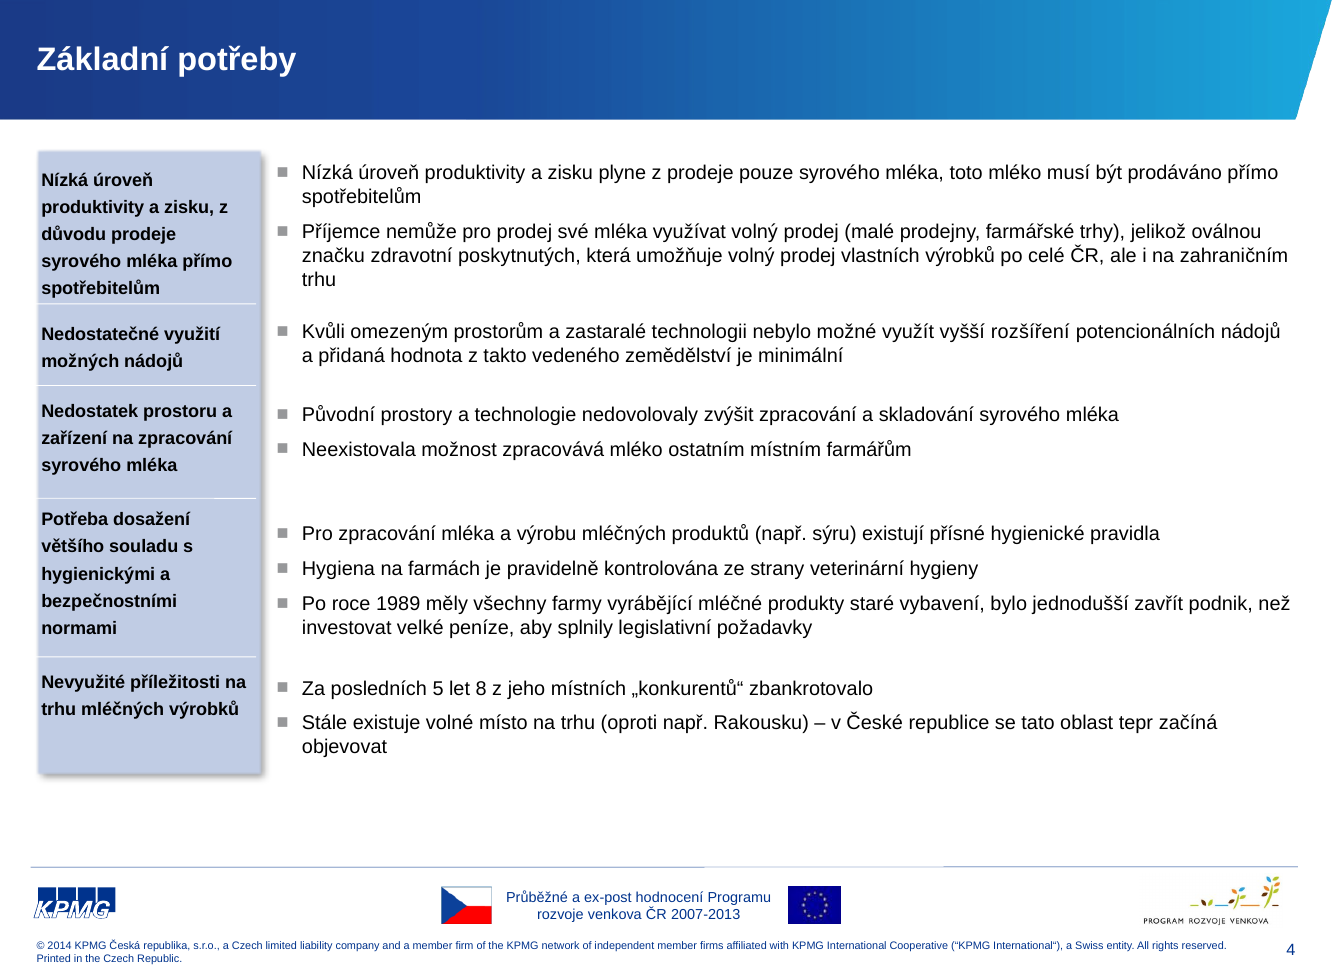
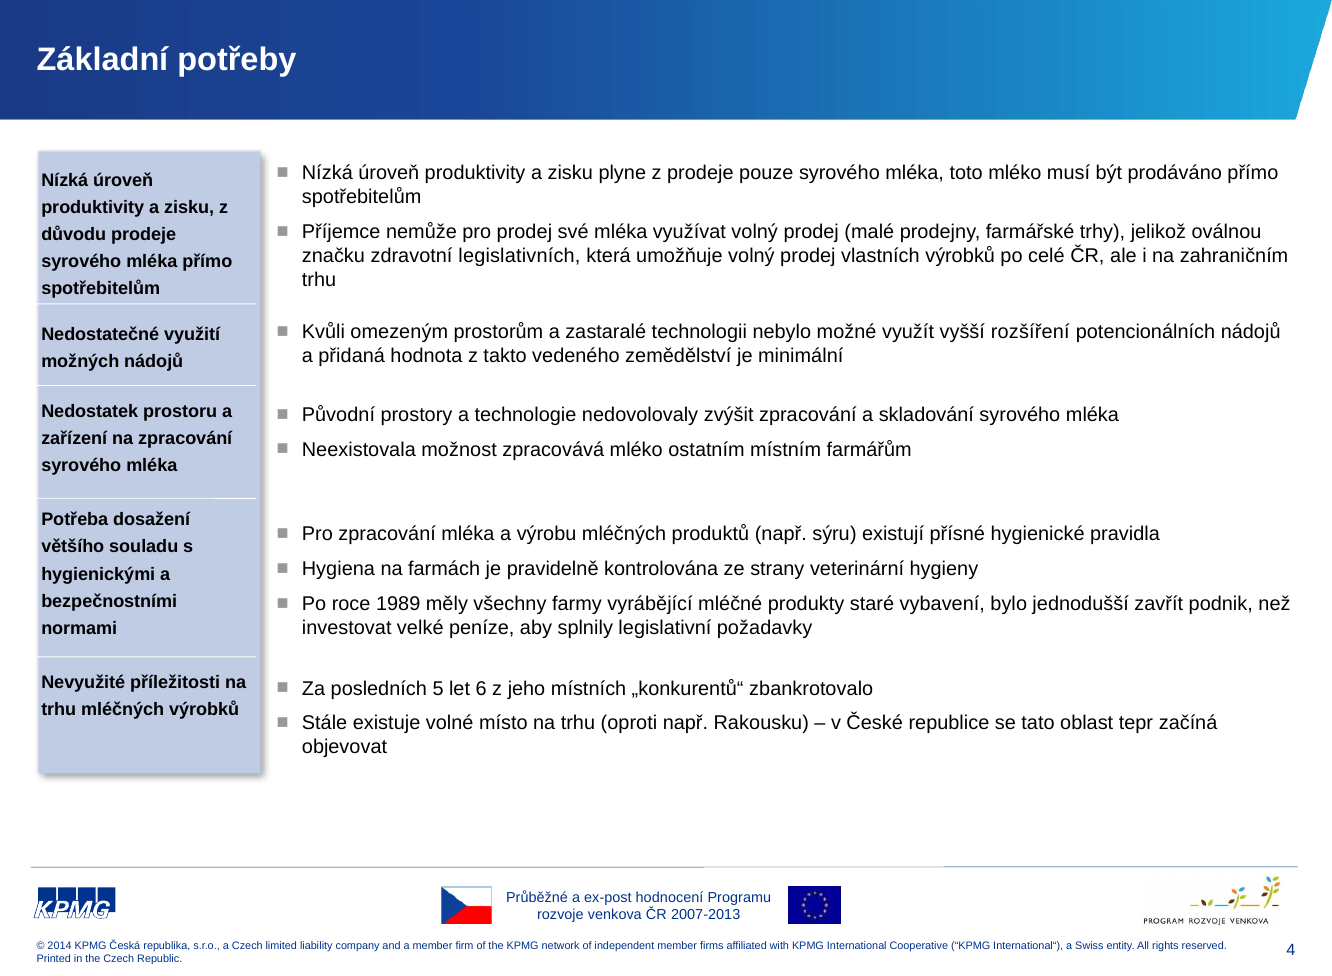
poskytnutých: poskytnutých -> legislativních
8: 8 -> 6
